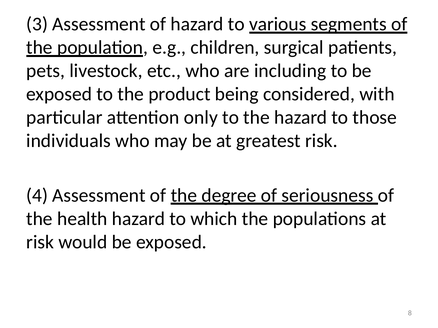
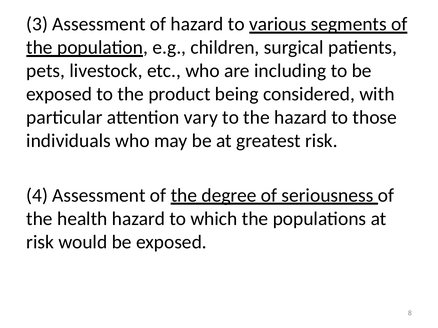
only: only -> vary
